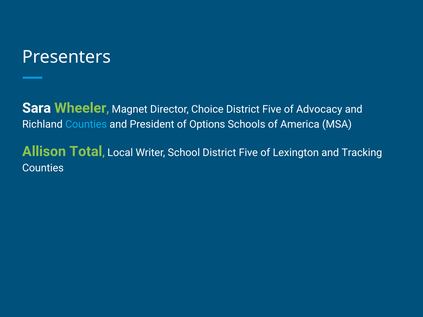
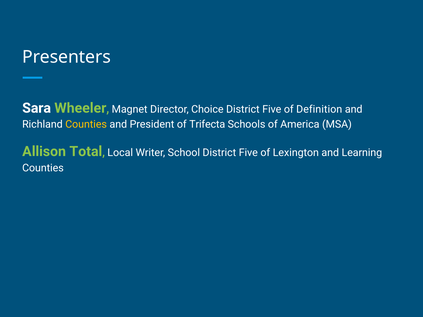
Advocacy: Advocacy -> Definition
Counties at (86, 125) colour: light blue -> yellow
Options: Options -> Trifecta
Tracking: Tracking -> Learning
